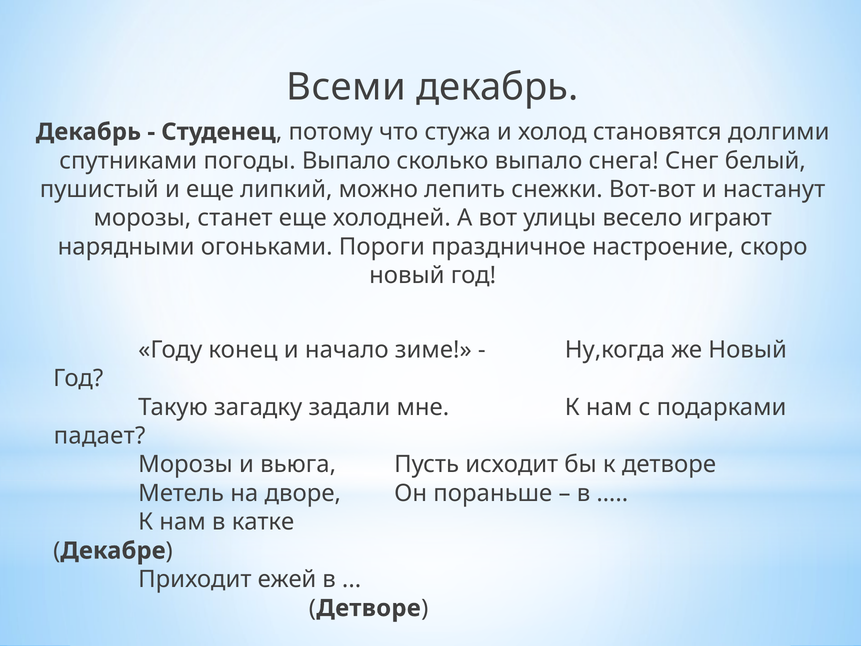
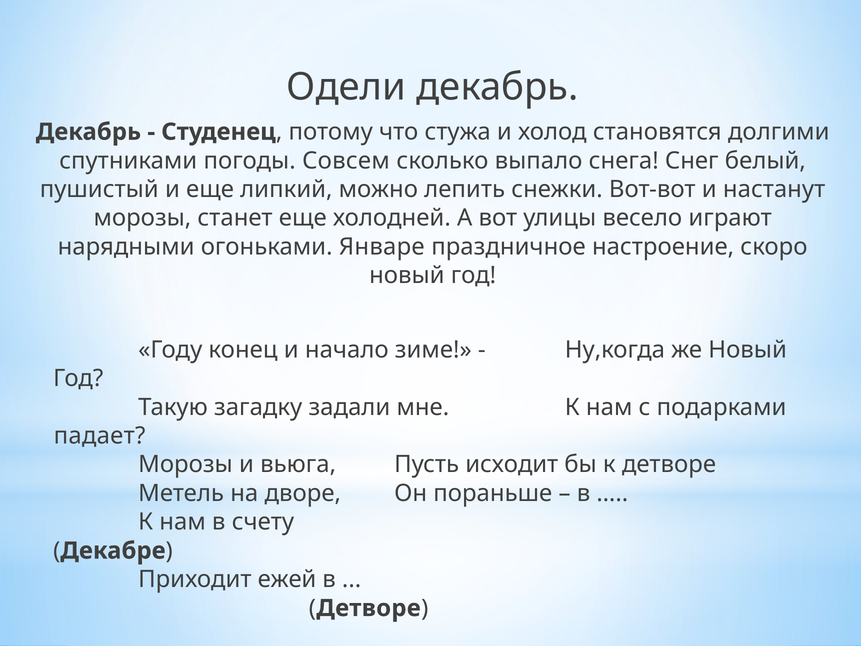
Всеми: Всеми -> Одели
погоды Выпало: Выпало -> Совсем
Пороги: Пороги -> Январе
катке: катке -> счету
